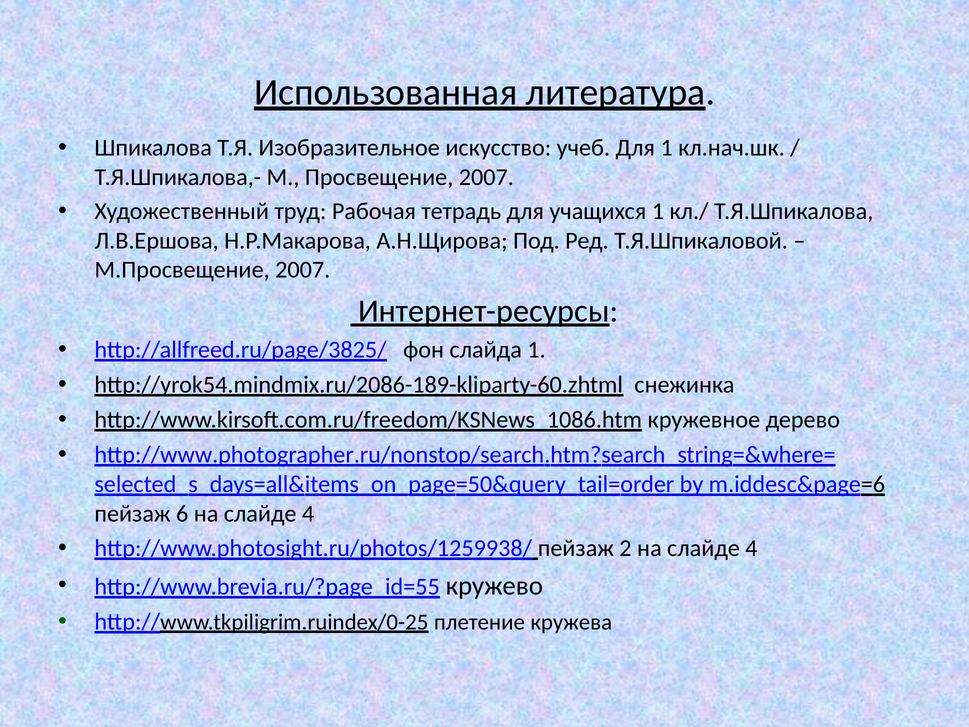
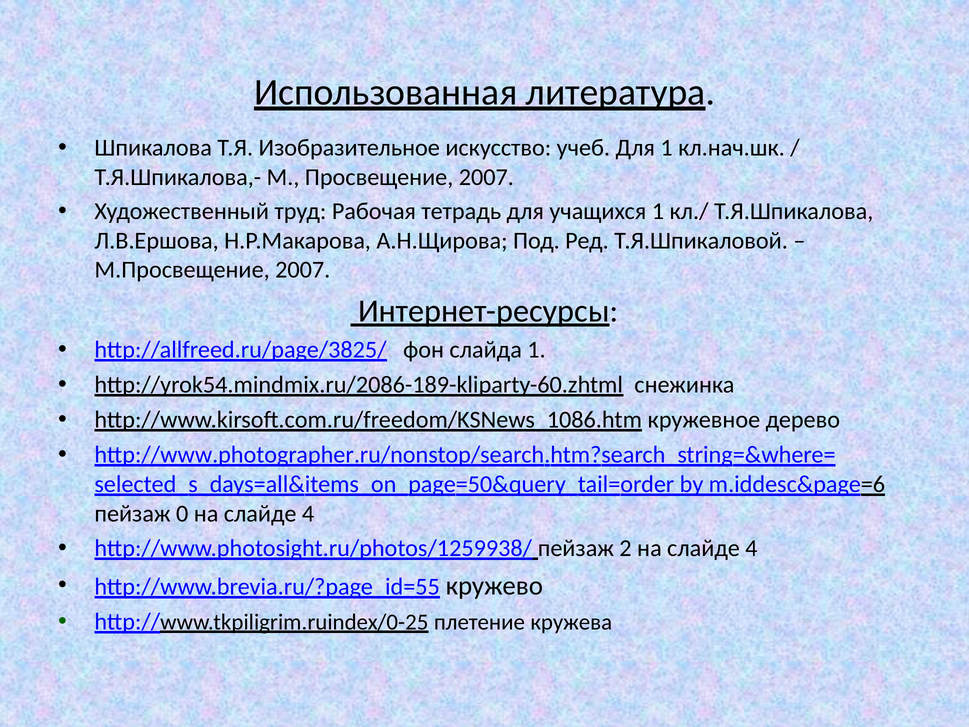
6: 6 -> 0
